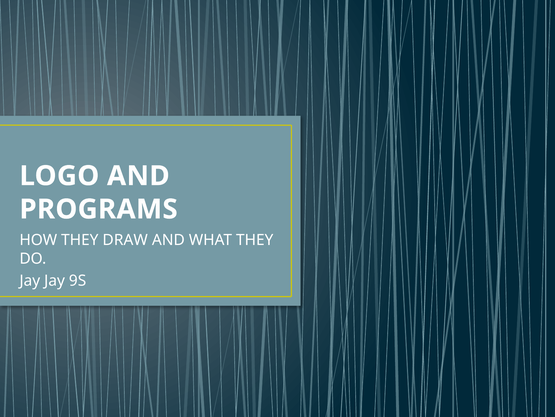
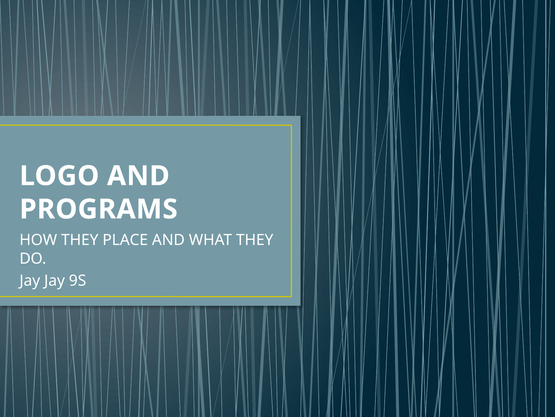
DRAW: DRAW -> PLACE
